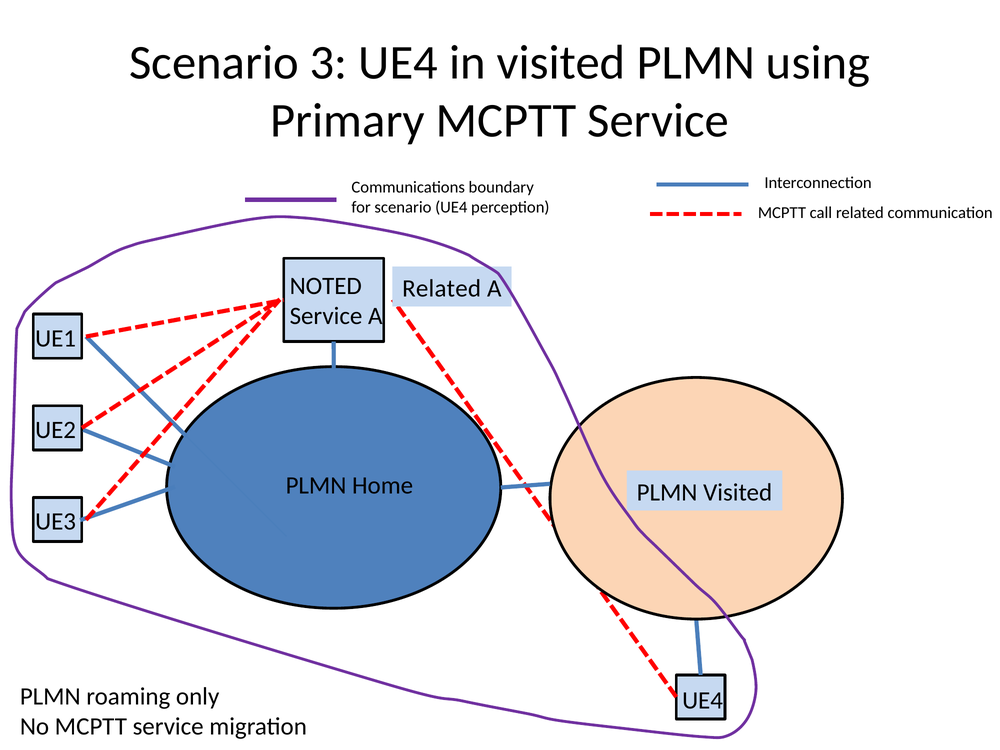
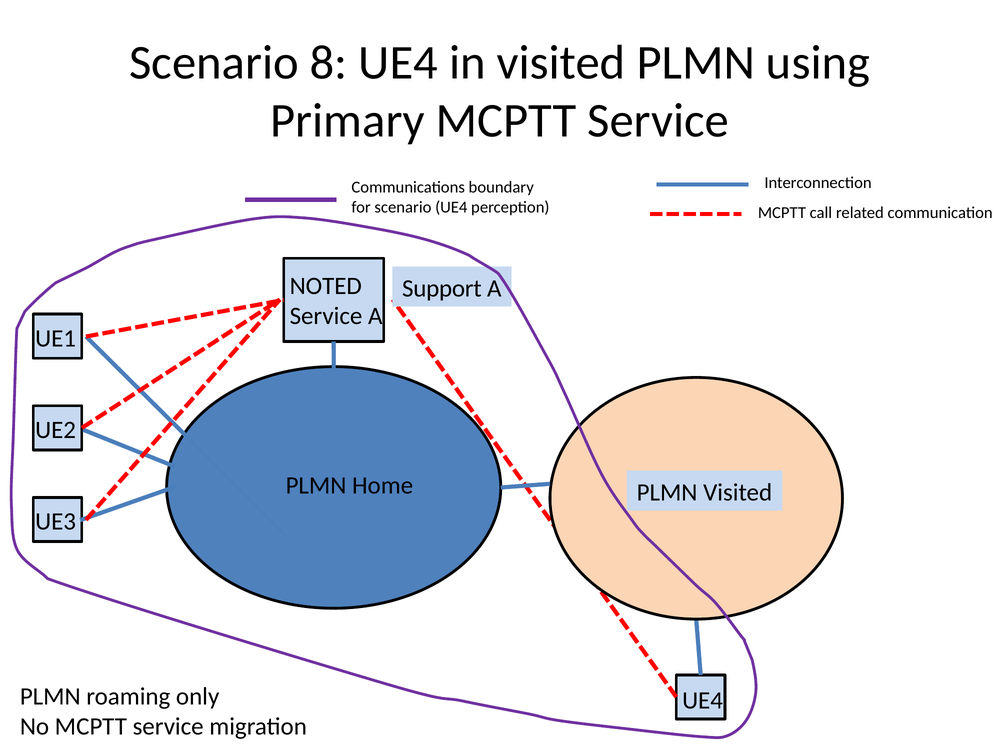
3: 3 -> 8
Related at (442, 288): Related -> Support
